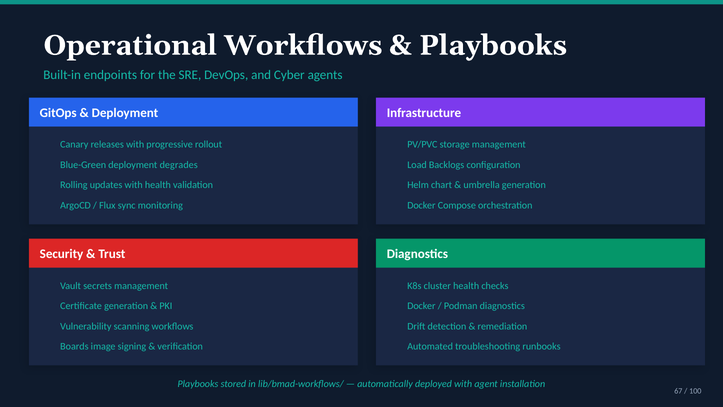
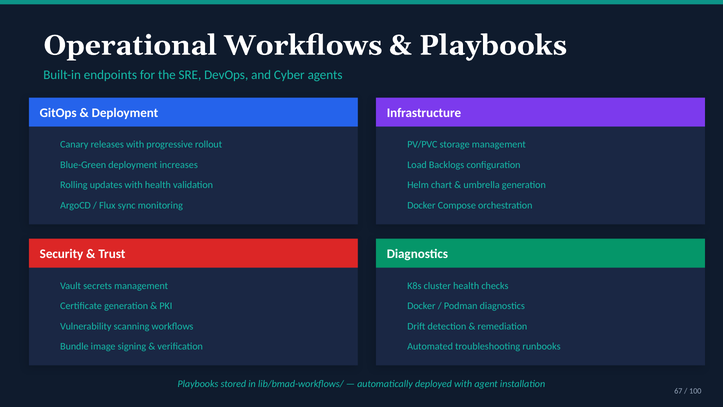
degrades: degrades -> increases
Boards: Boards -> Bundle
